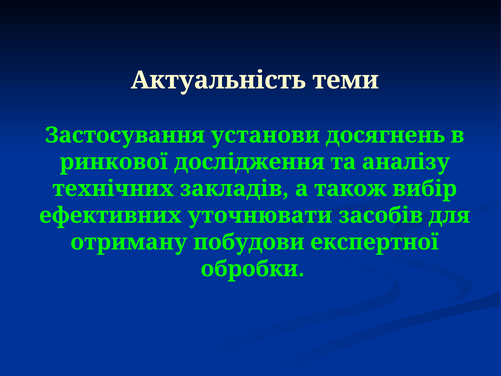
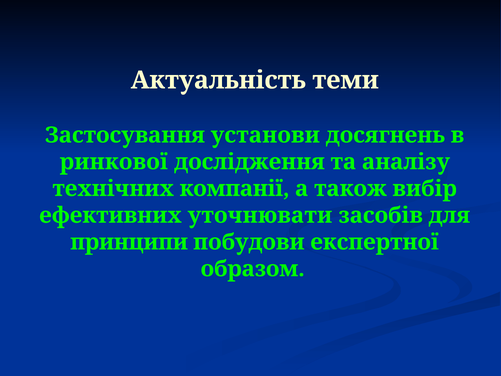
закладів: закладів -> компанії
отриману: отриману -> принципи
обробки: обробки -> образом
